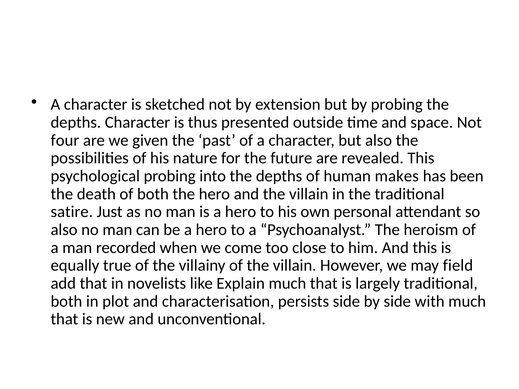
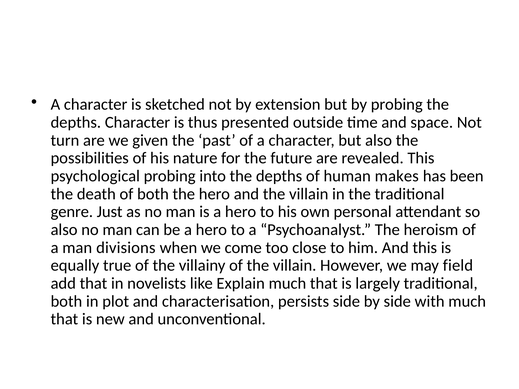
four: four -> turn
satire: satire -> genre
recorded: recorded -> divisions
